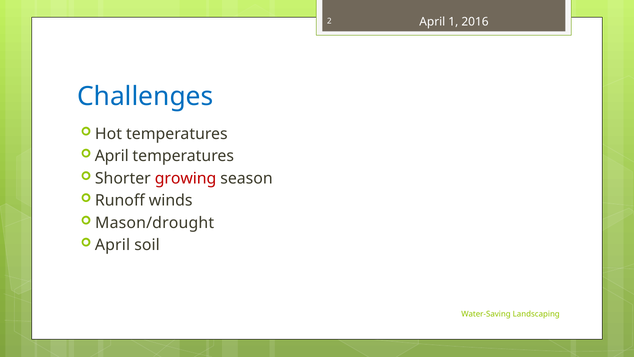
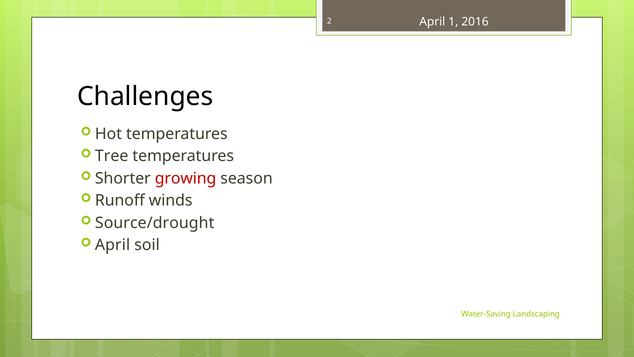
Challenges colour: blue -> black
April at (112, 156): April -> Tree
Mason/drought: Mason/drought -> Source/drought
